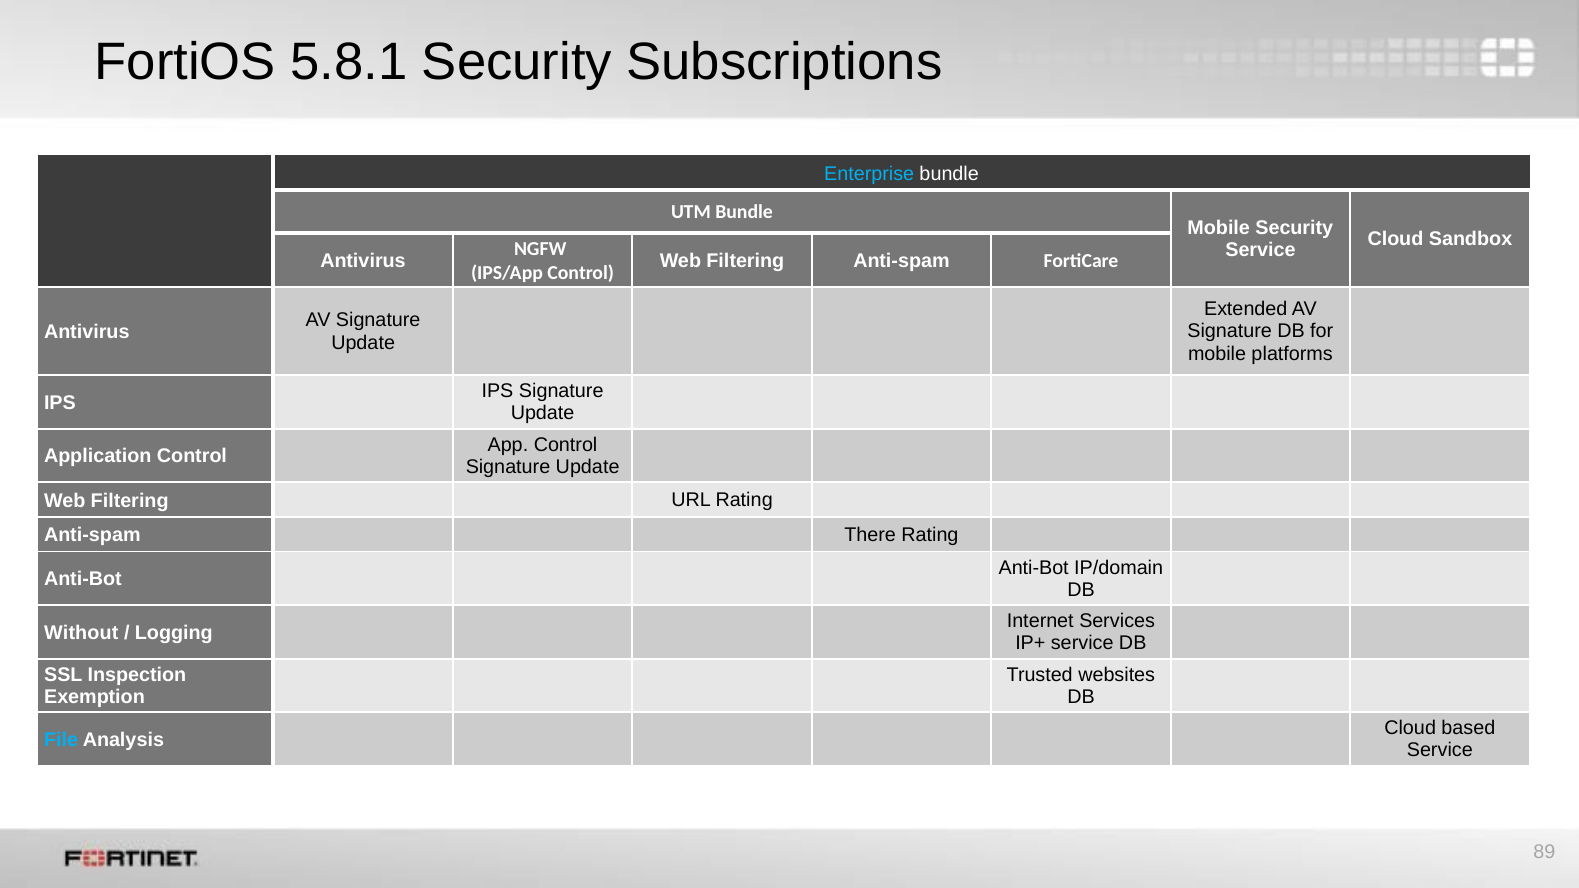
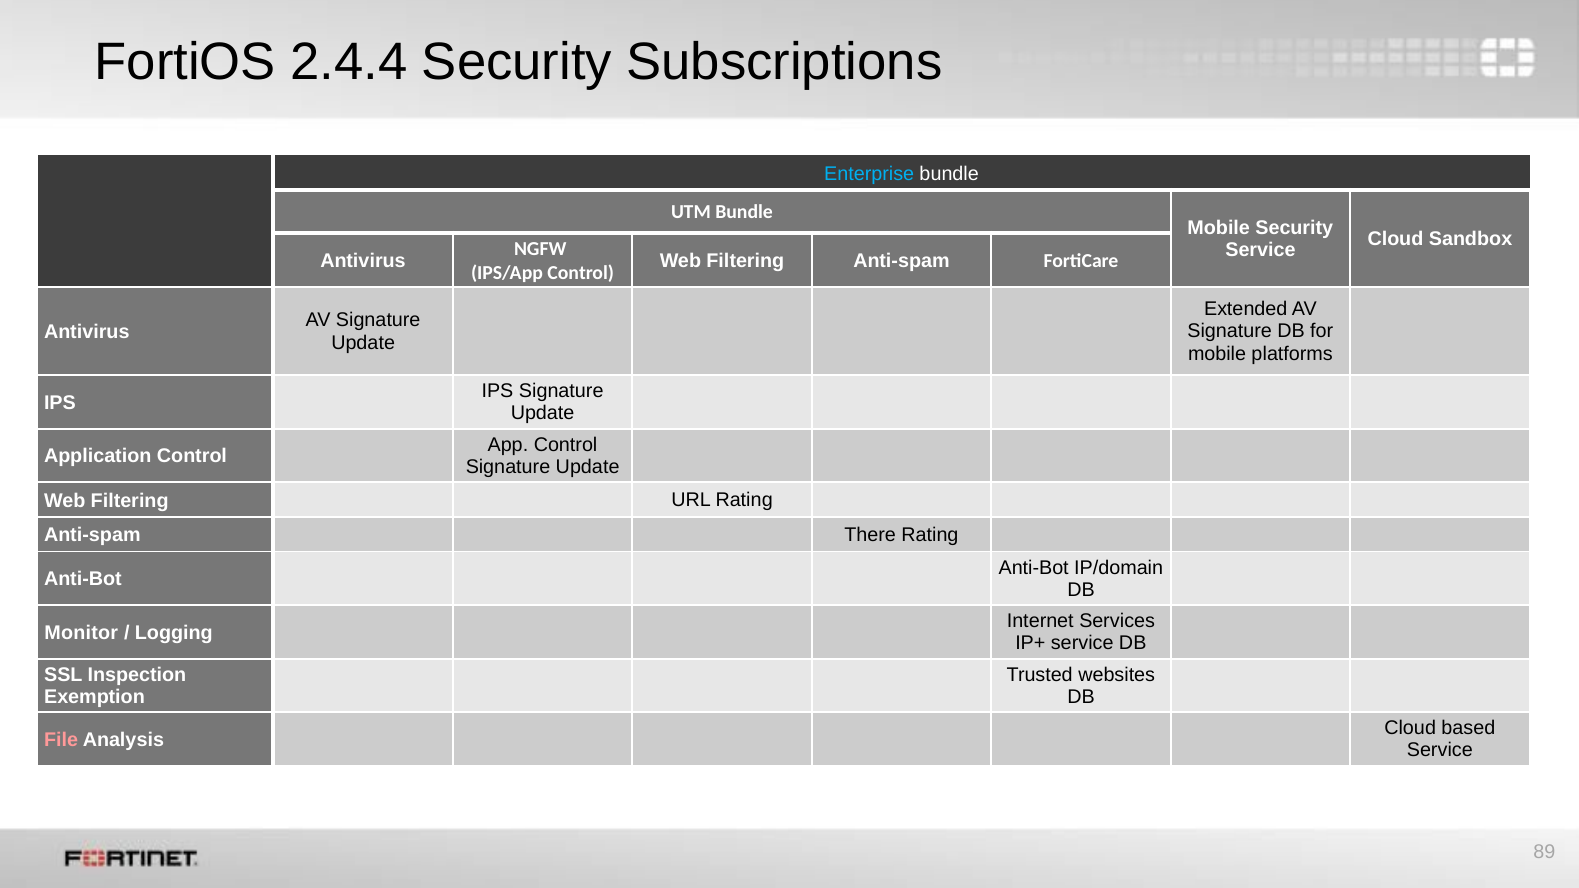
5.8.1: 5.8.1 -> 2.4.4
Without: Without -> Monitor
File colour: light blue -> pink
